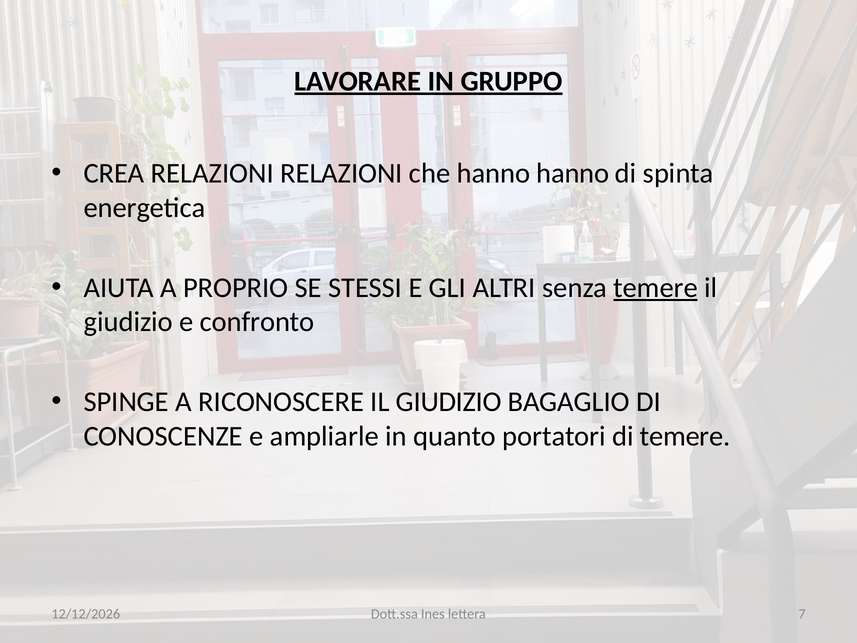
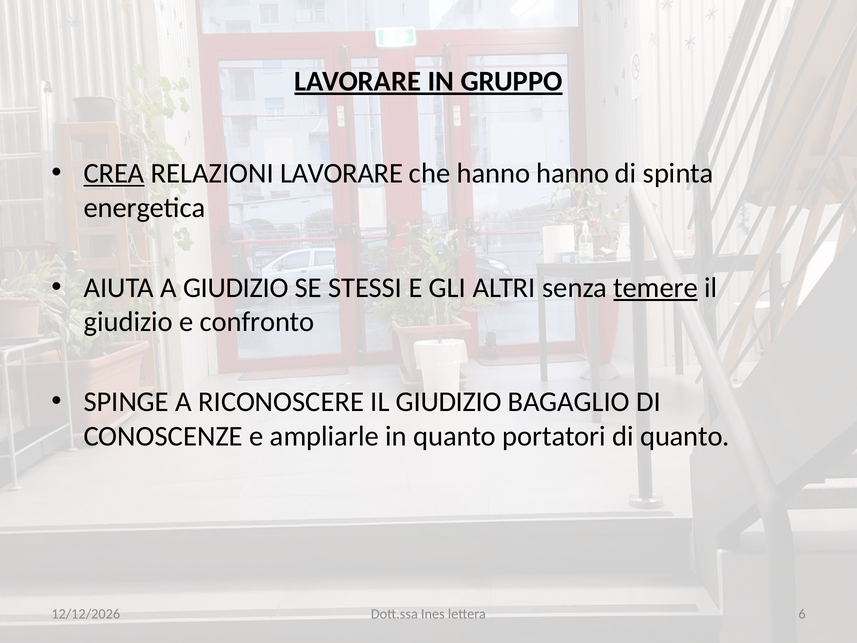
CREA underline: none -> present
RELAZIONI RELAZIONI: RELAZIONI -> LAVORARE
A PROPRIO: PROPRIO -> GIUDIZIO
di temere: temere -> quanto
7: 7 -> 6
